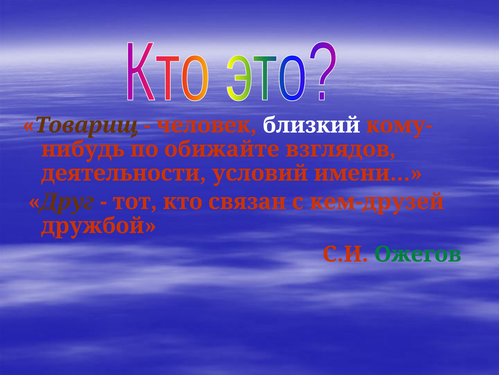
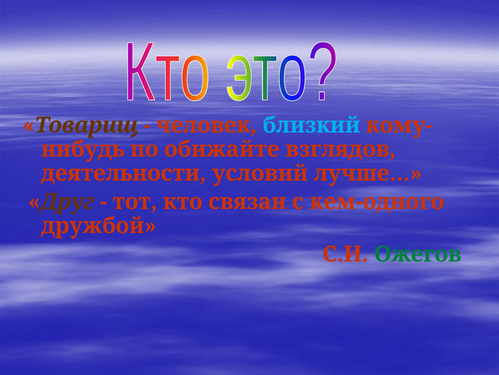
близкий colour: white -> light blue
имени…: имени… -> лучше…
кем-друзей: кем-друзей -> кем-одного
